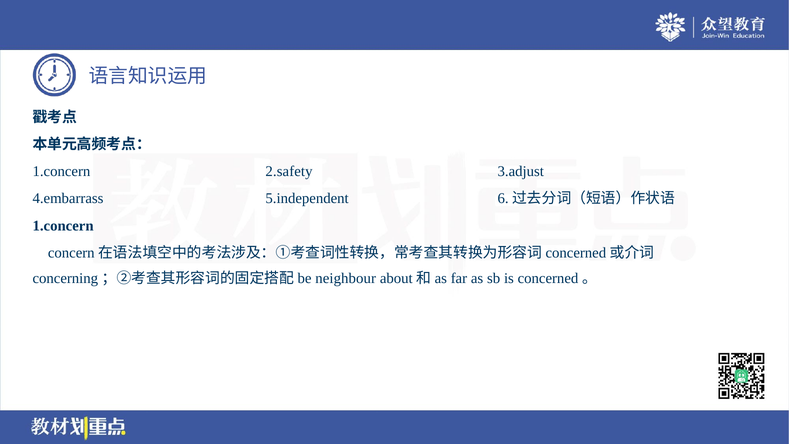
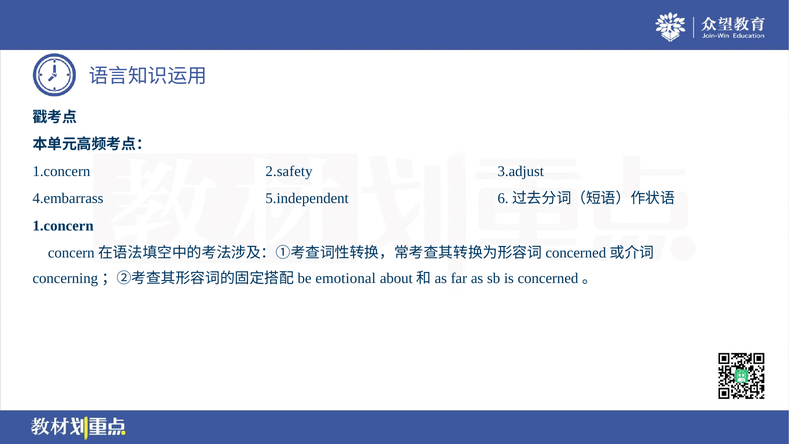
neighbour: neighbour -> emotional
